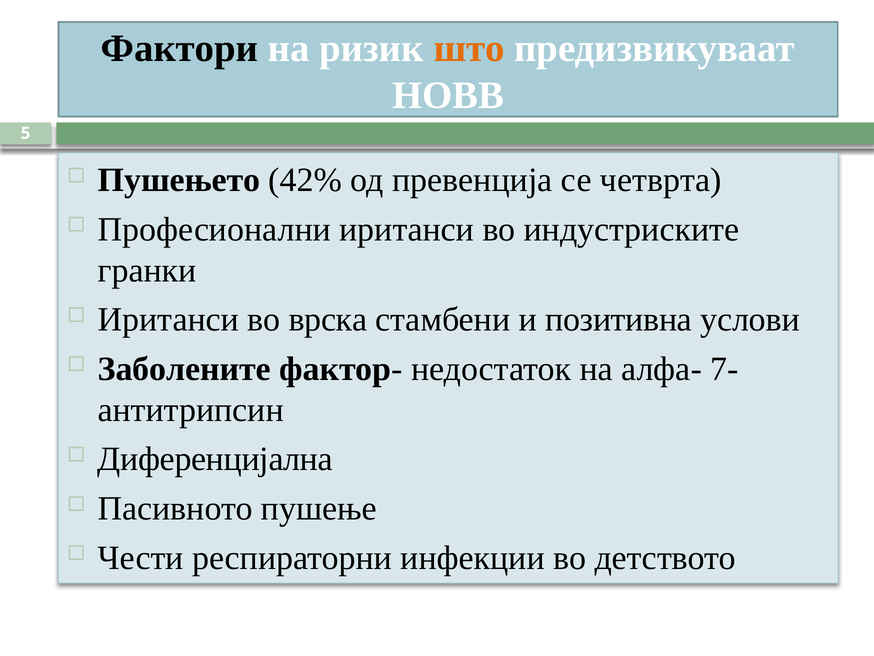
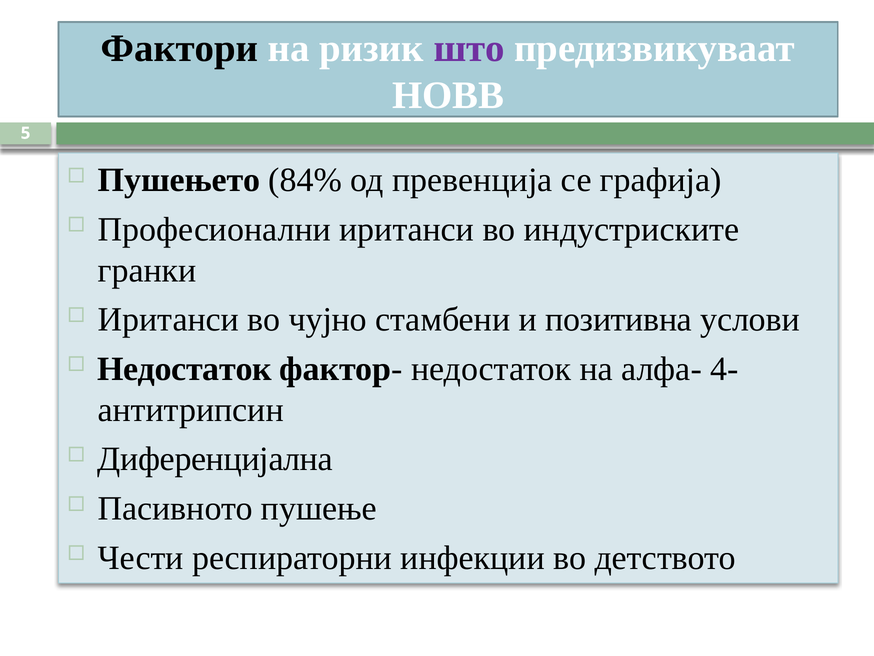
што colour: orange -> purple
42%: 42% -> 84%
четврта: четврта -> графија
врска: врска -> чујно
Заболените at (184, 369): Заболените -> Недостаток
7-: 7- -> 4-
